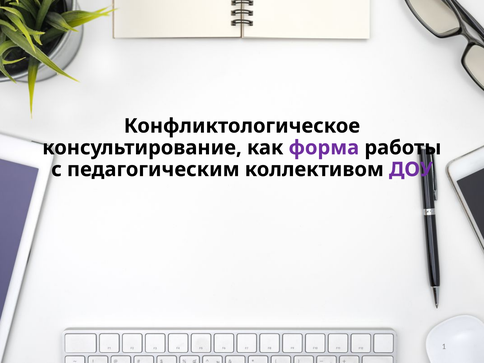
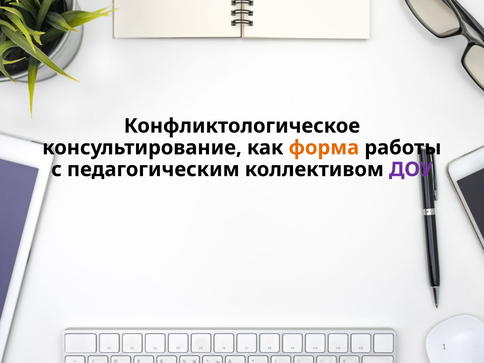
форма colour: purple -> orange
